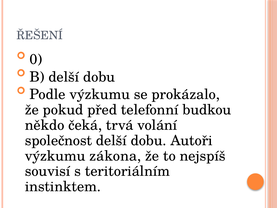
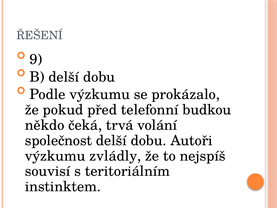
0: 0 -> 9
zákona: zákona -> zvládly
